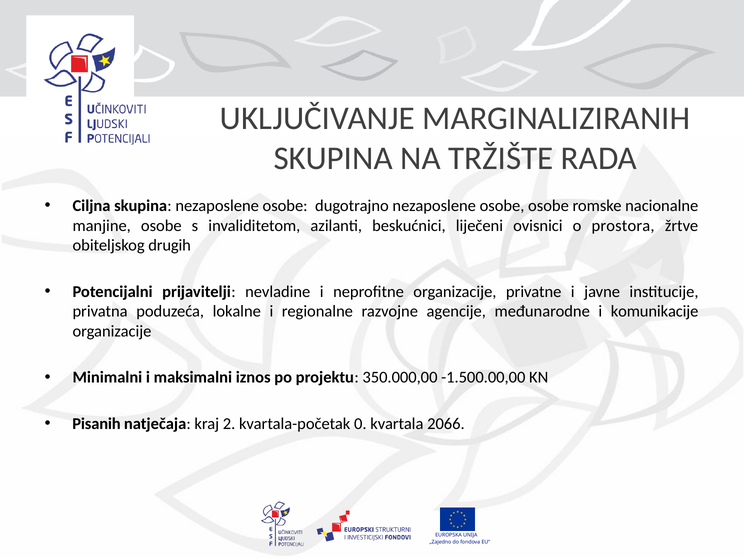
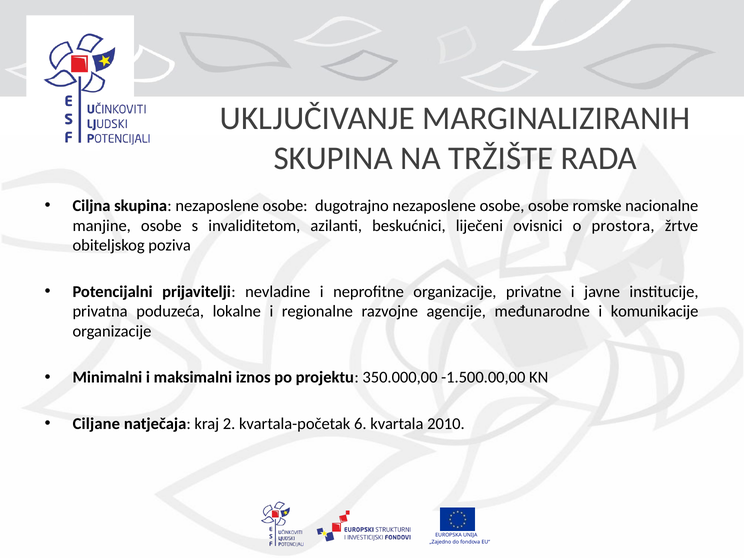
drugih: drugih -> poziva
Pisanih: Pisanih -> Ciljane
0: 0 -> 6
2066: 2066 -> 2010
